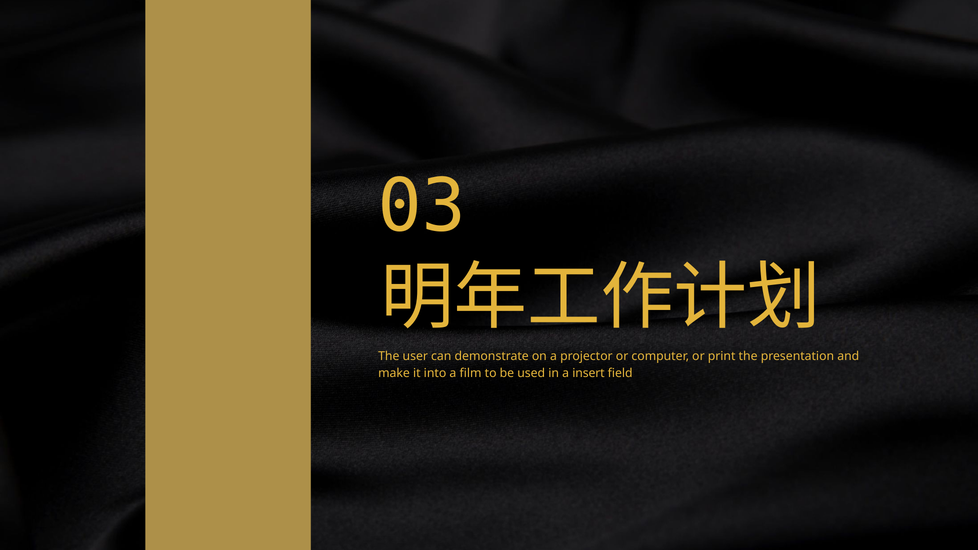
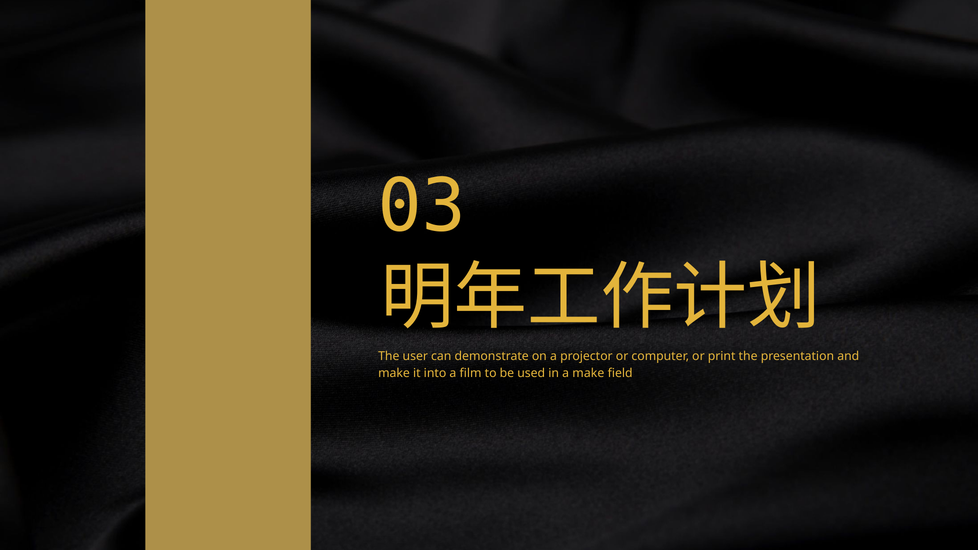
a insert: insert -> make
